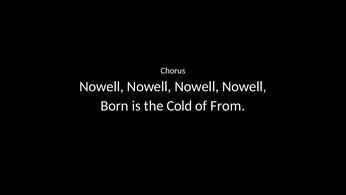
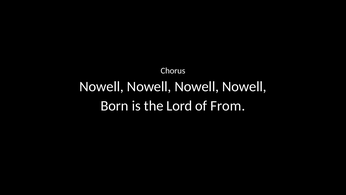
Cold: Cold -> Lord
